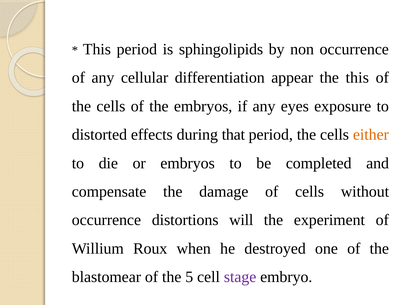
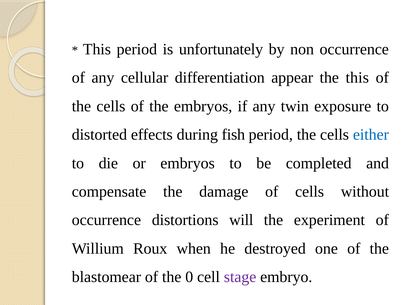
sphingolipids: sphingolipids -> unfortunately
eyes: eyes -> twin
that: that -> fish
either colour: orange -> blue
5: 5 -> 0
